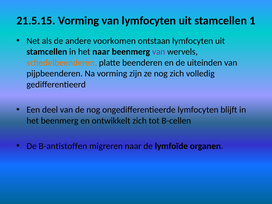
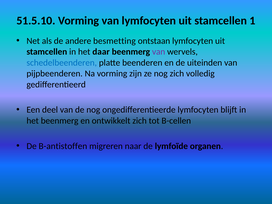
21.5.15: 21.5.15 -> 51.5.10
voorkomen: voorkomen -> besmetting
het naar: naar -> daar
schedelbeenderen colour: orange -> blue
